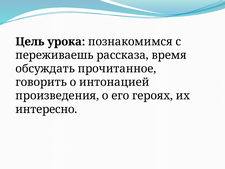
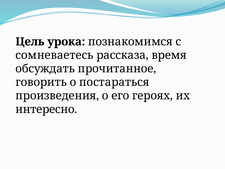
переживаешь: переживаешь -> сомневаетесь
интонацией: интонацией -> постараться
